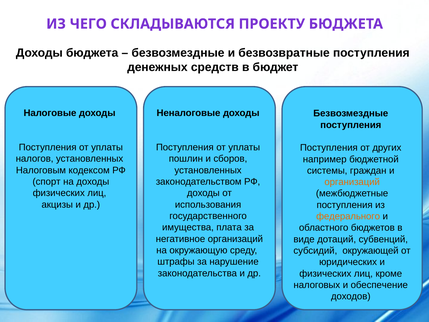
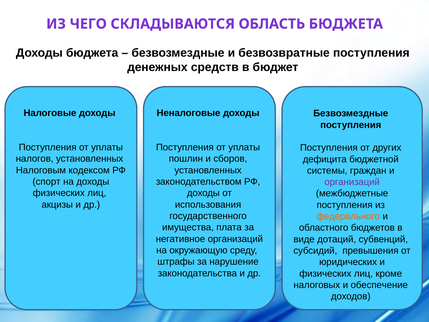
ПРОЕКТУ: ПРОЕКТУ -> ОБЛАСТЬ
например: например -> дефицита
организаций at (352, 182) colour: orange -> purple
окружающей: окружающей -> превышения
